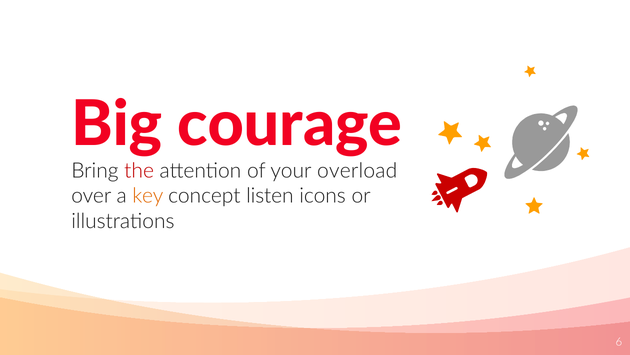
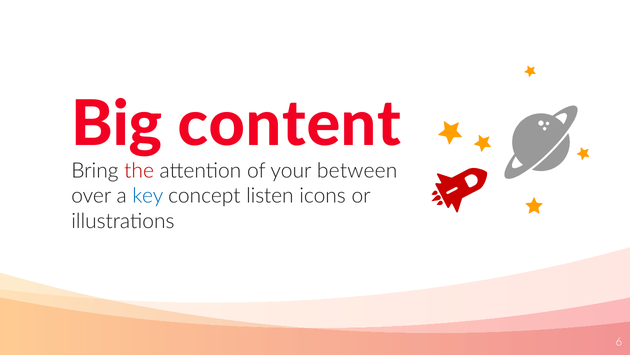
courage: courage -> content
overload: overload -> between
key colour: orange -> blue
